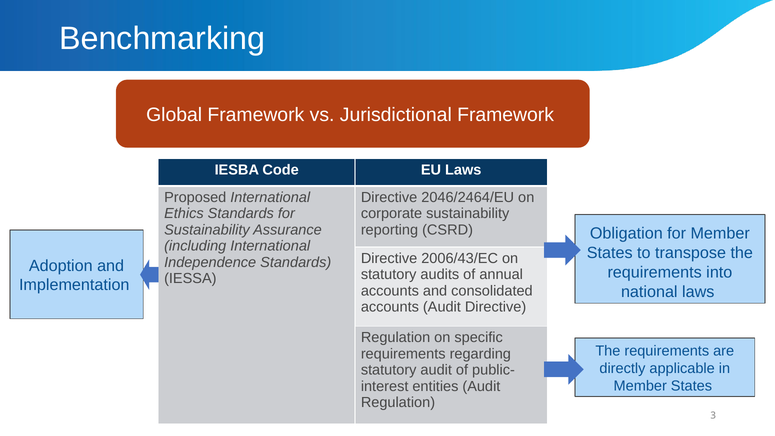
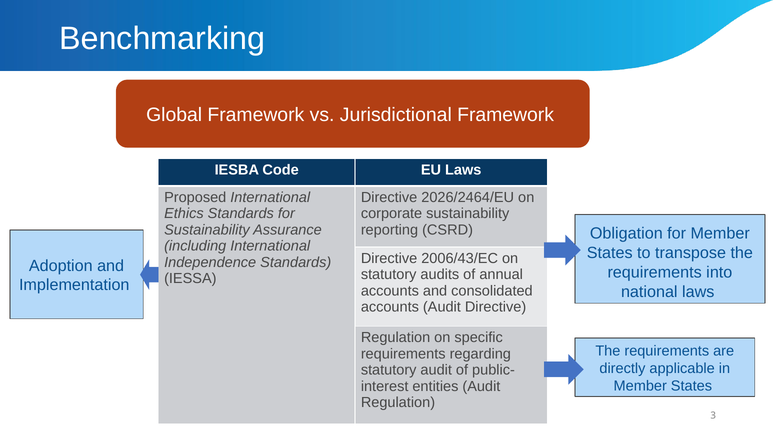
2046/2464/EU: 2046/2464/EU -> 2026/2464/EU
